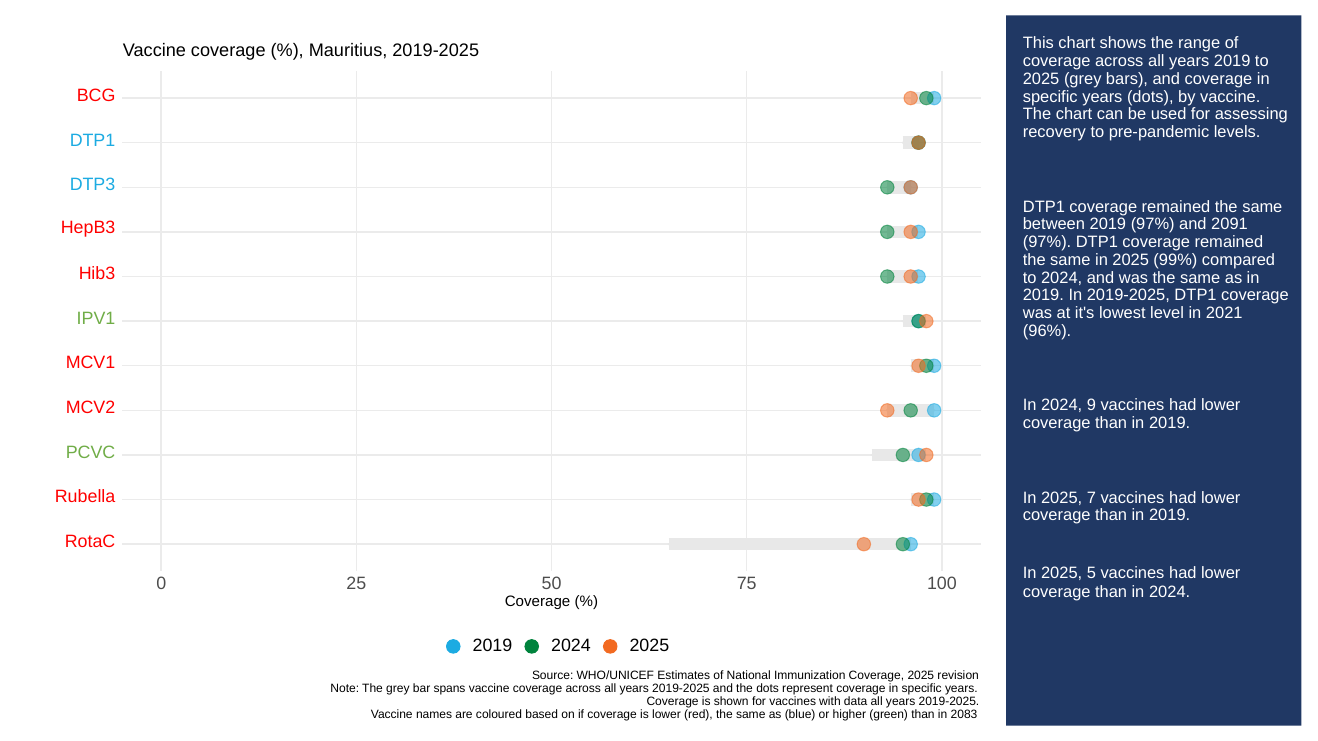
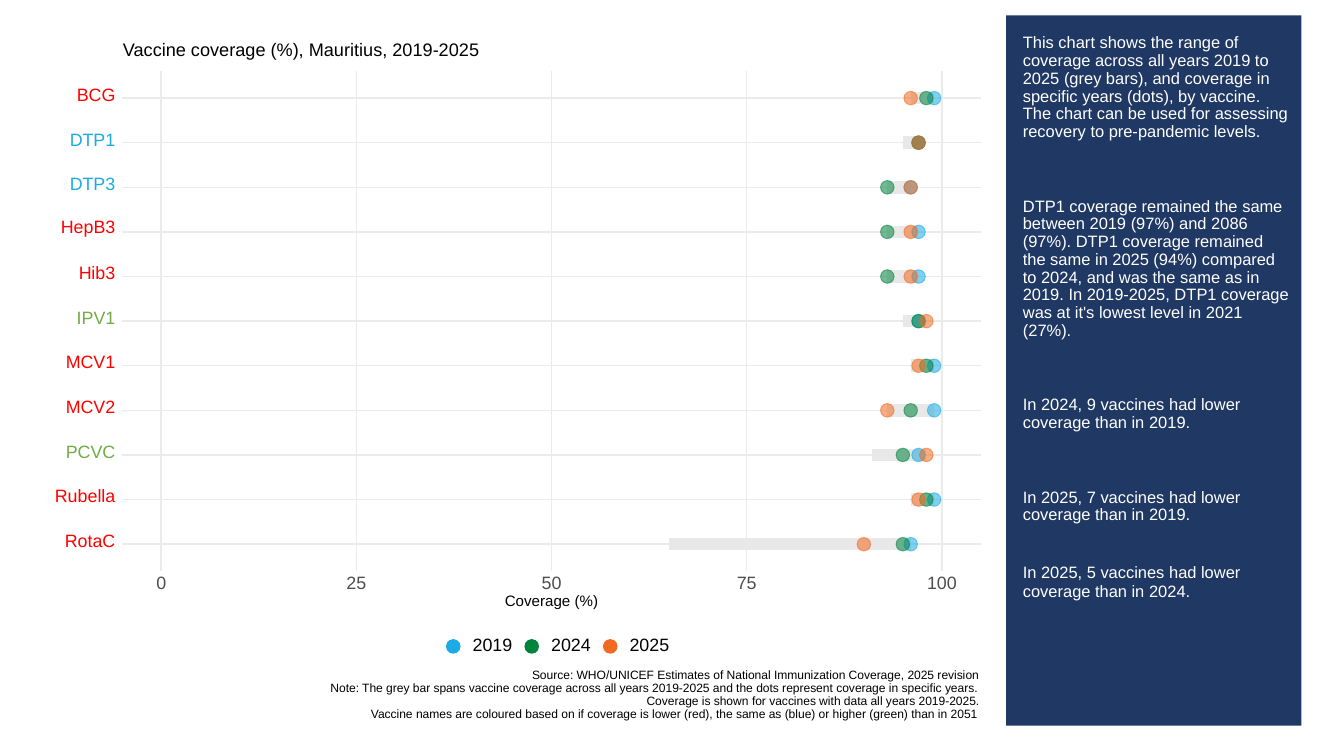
2091: 2091 -> 2086
99%: 99% -> 94%
96%: 96% -> 27%
2083: 2083 -> 2051
